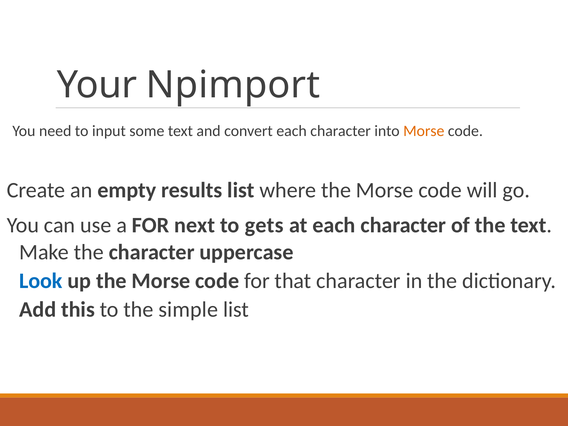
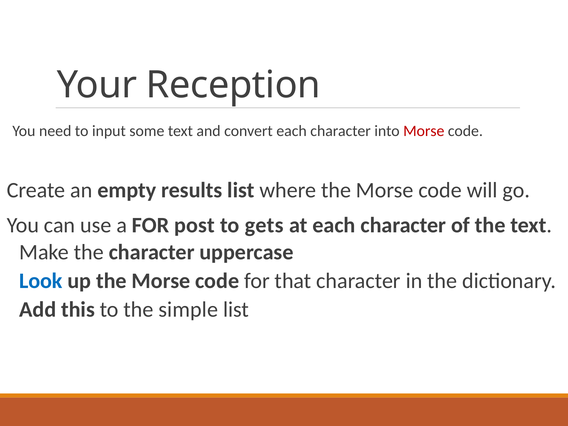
Npimport: Npimport -> Reception
Morse at (424, 131) colour: orange -> red
next: next -> post
